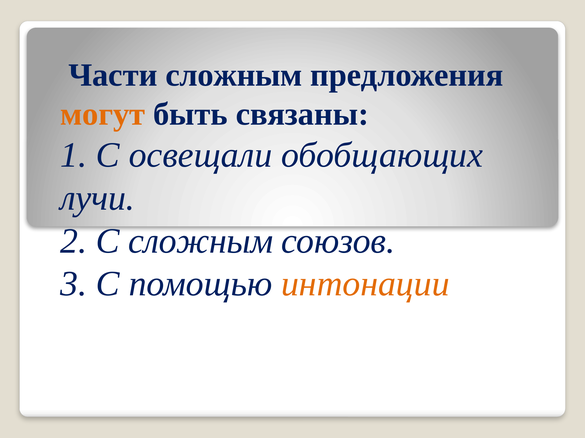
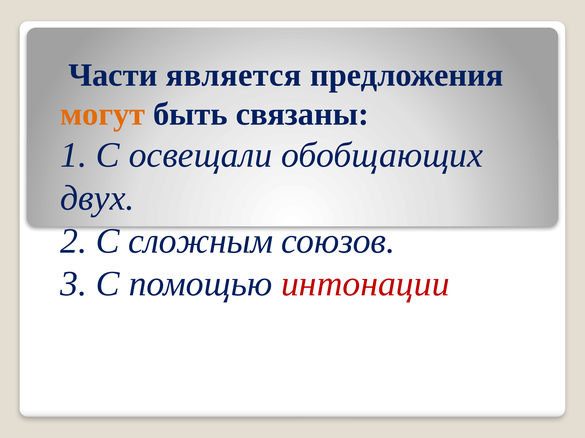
Части сложным: сложным -> является
лучи: лучи -> двух
интонации colour: orange -> red
